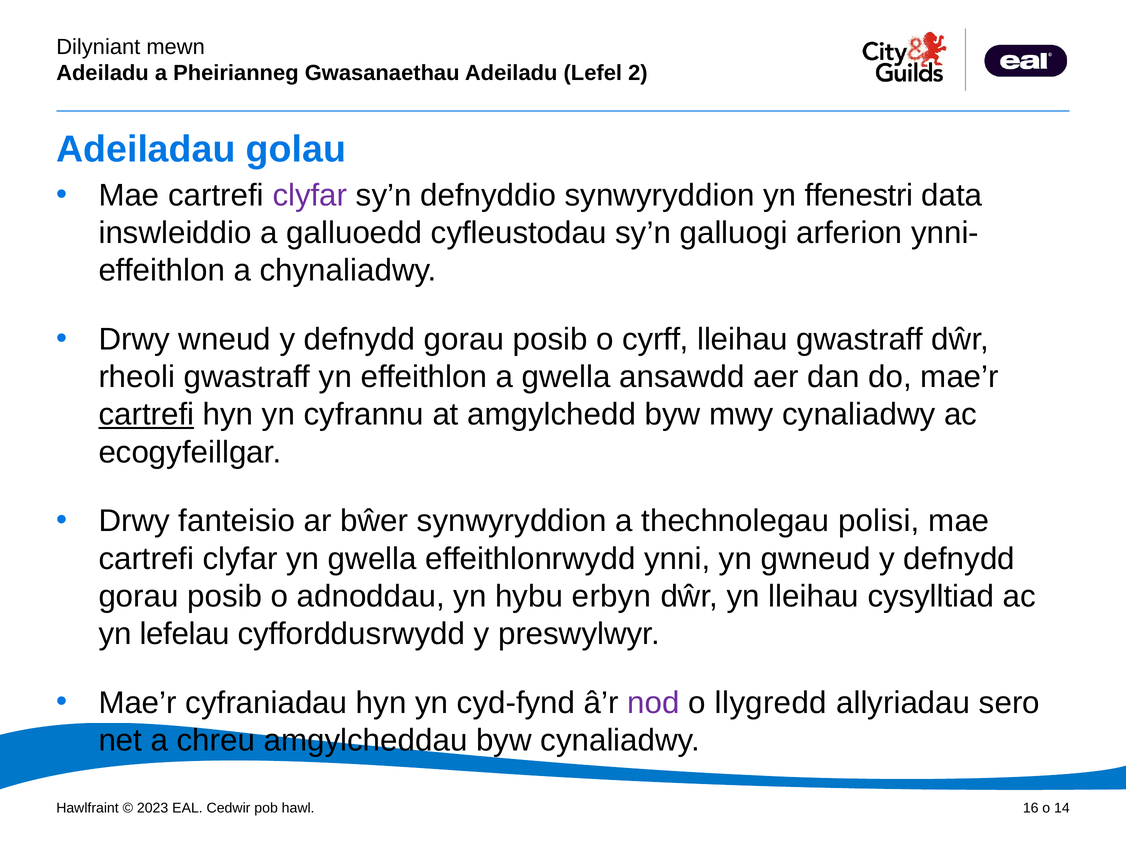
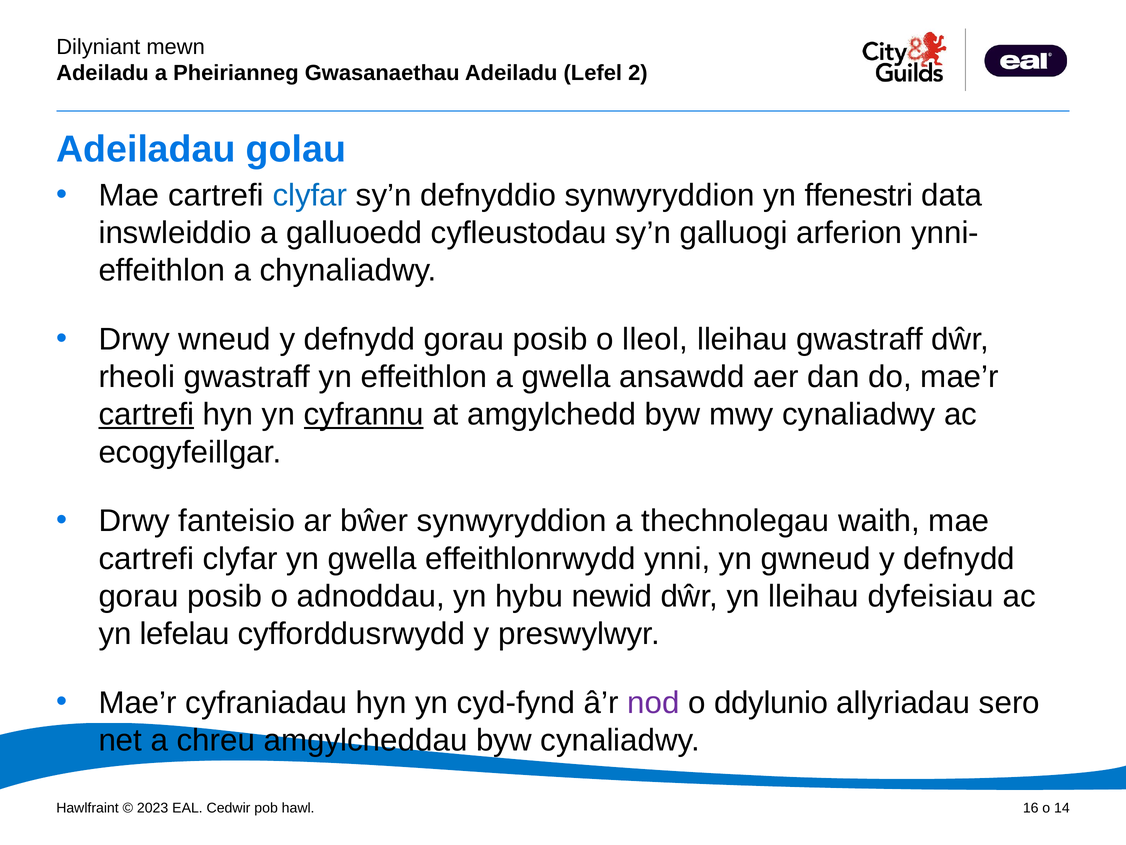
clyfar at (310, 195) colour: purple -> blue
cyrff: cyrff -> lleol
cyfrannu underline: none -> present
polisi: polisi -> waith
erbyn: erbyn -> newid
cysylltiad: cysylltiad -> dyfeisiau
llygredd: llygredd -> ddylunio
